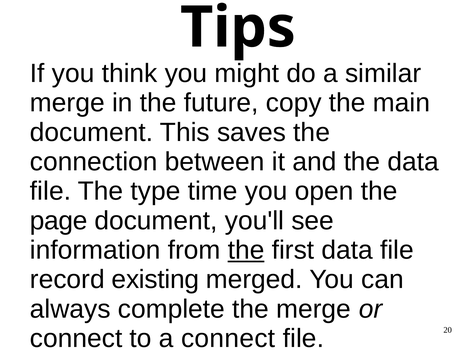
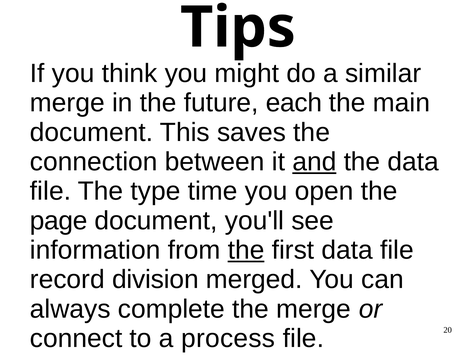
copy: copy -> each
and underline: none -> present
existing: existing -> division
a connect: connect -> process
